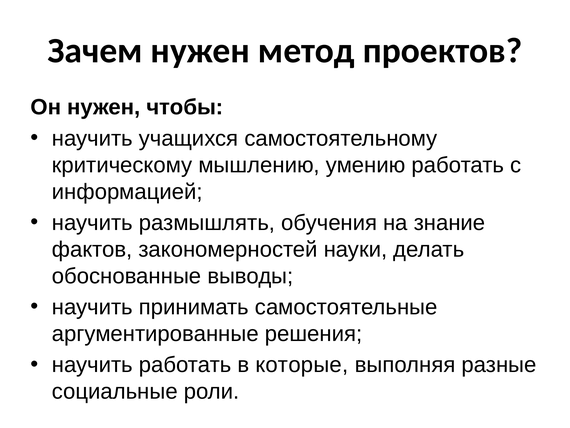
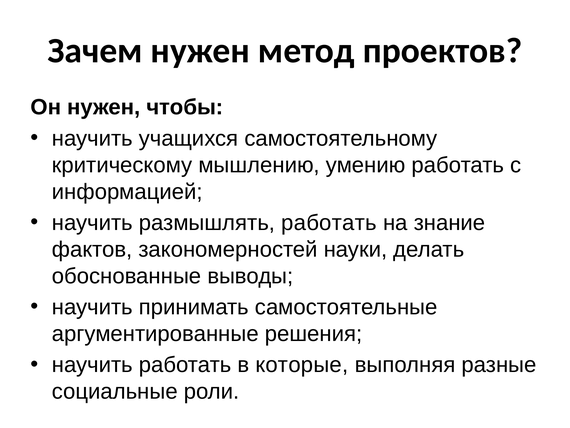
размышлять обучения: обучения -> работать
